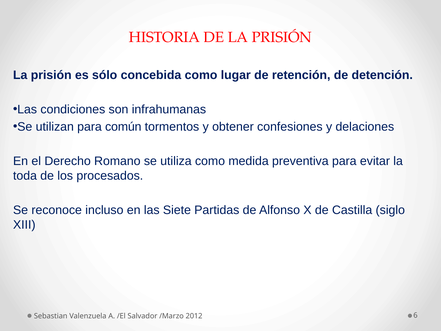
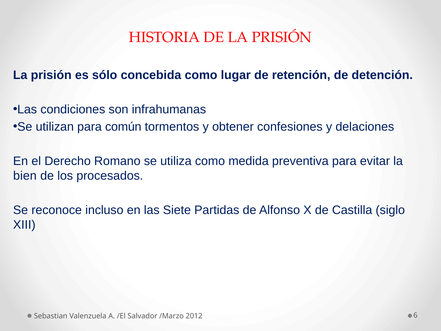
toda: toda -> bien
